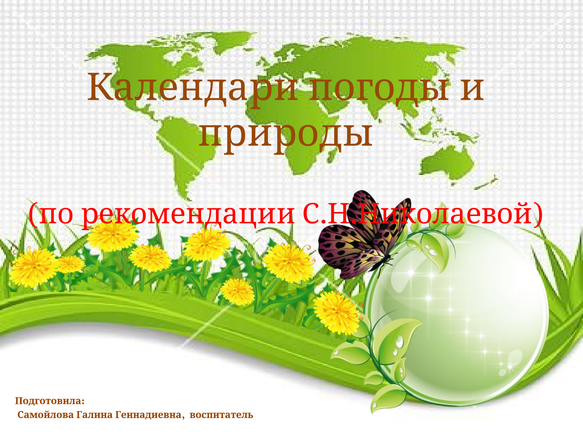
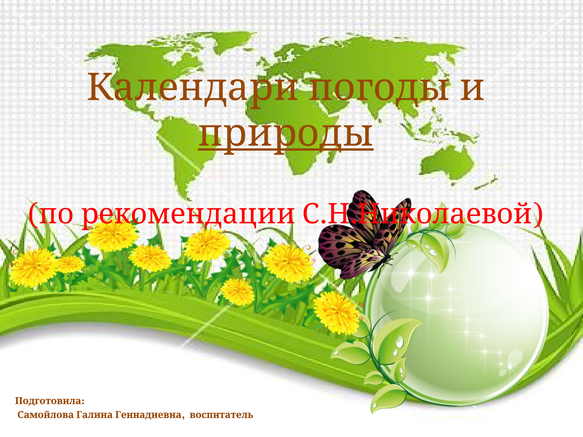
природы underline: none -> present
